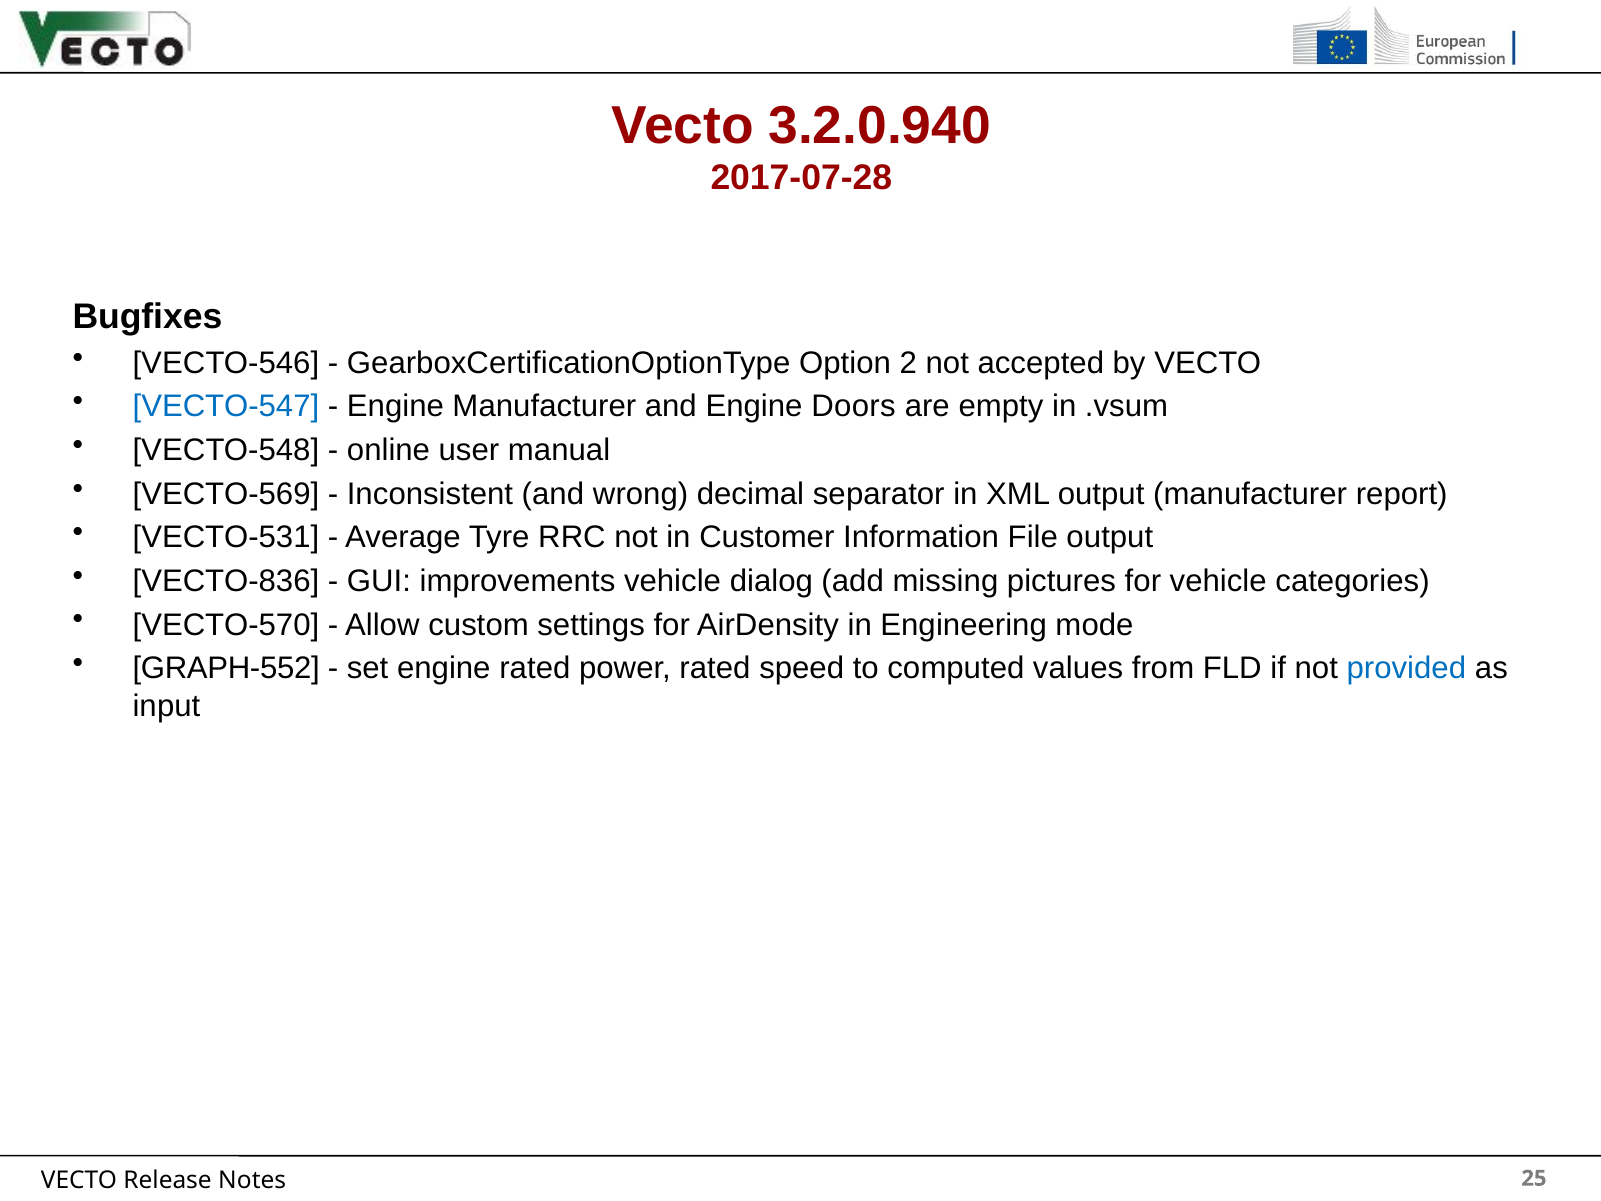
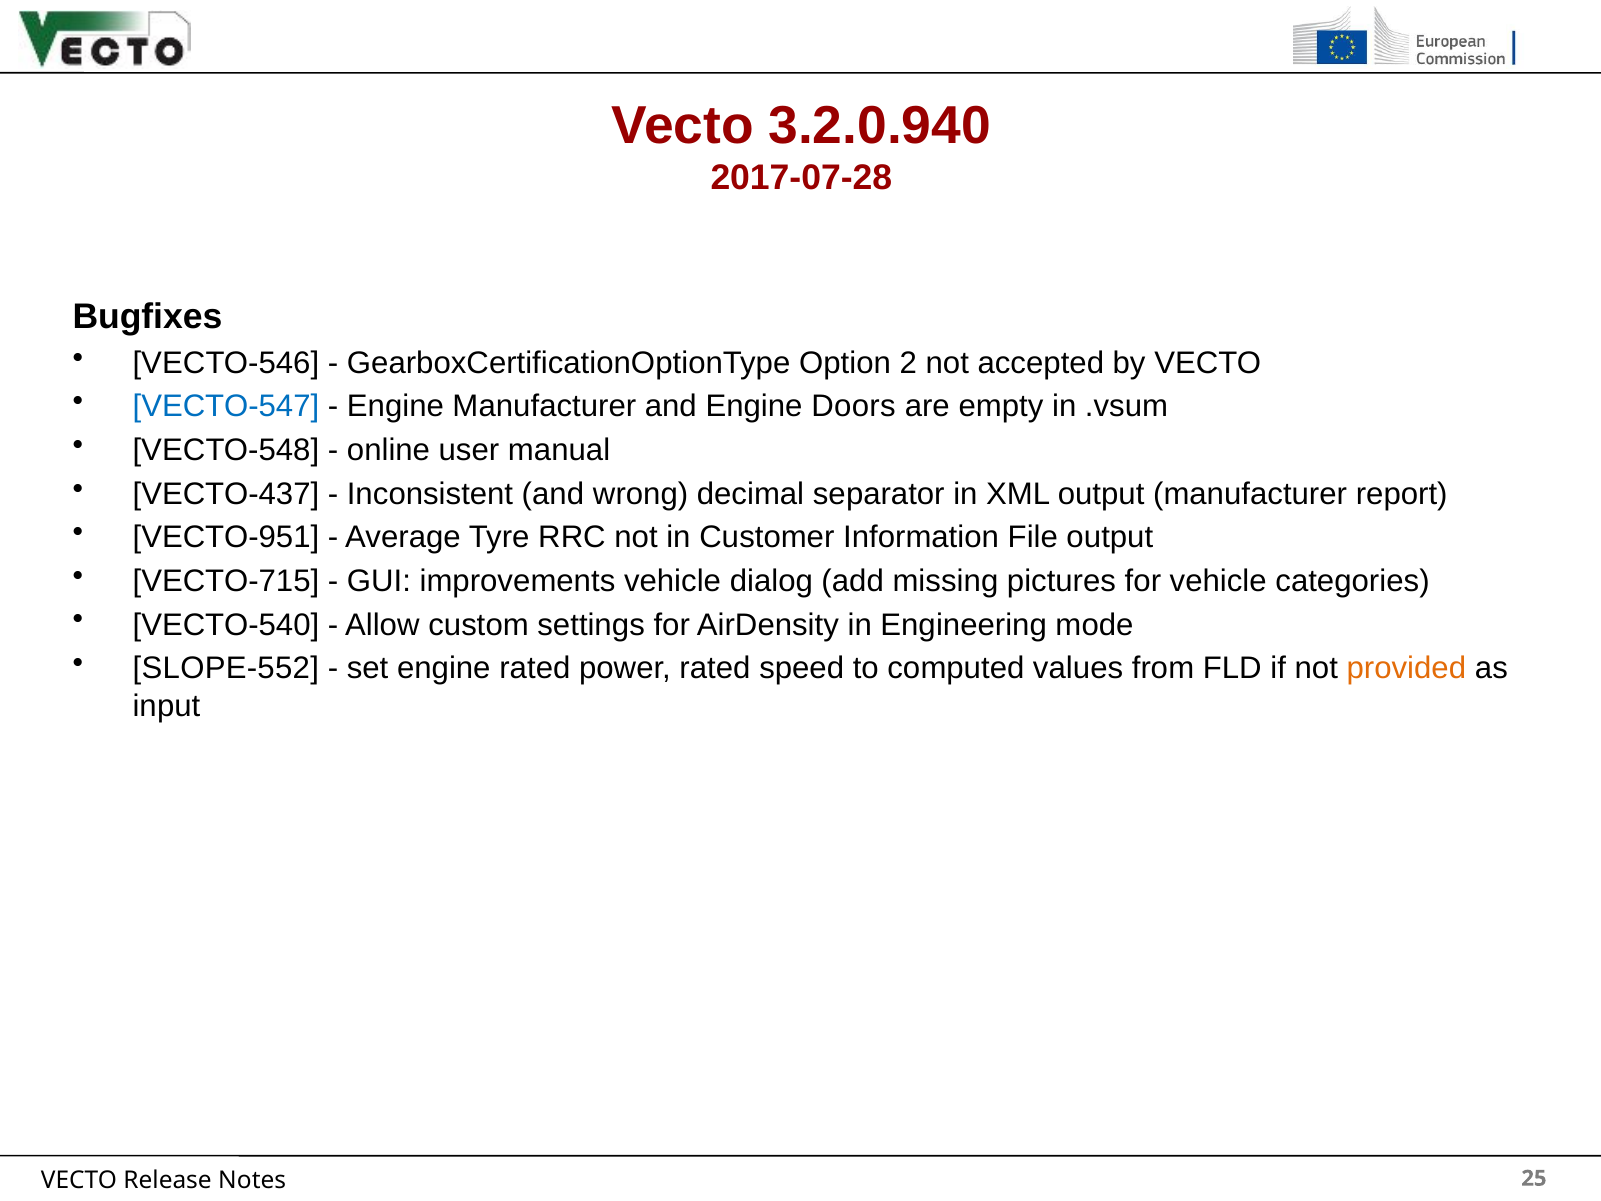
VECTO-569: VECTO-569 -> VECTO-437
VECTO-531: VECTO-531 -> VECTO-951
VECTO-836: VECTO-836 -> VECTO-715
VECTO-570: VECTO-570 -> VECTO-540
GRAPH-552: GRAPH-552 -> SLOPE-552
provided colour: blue -> orange
